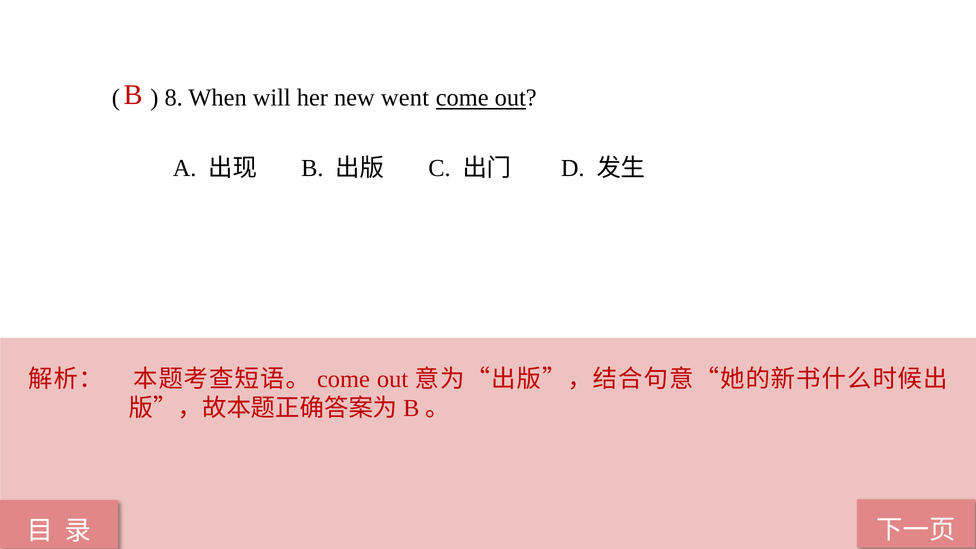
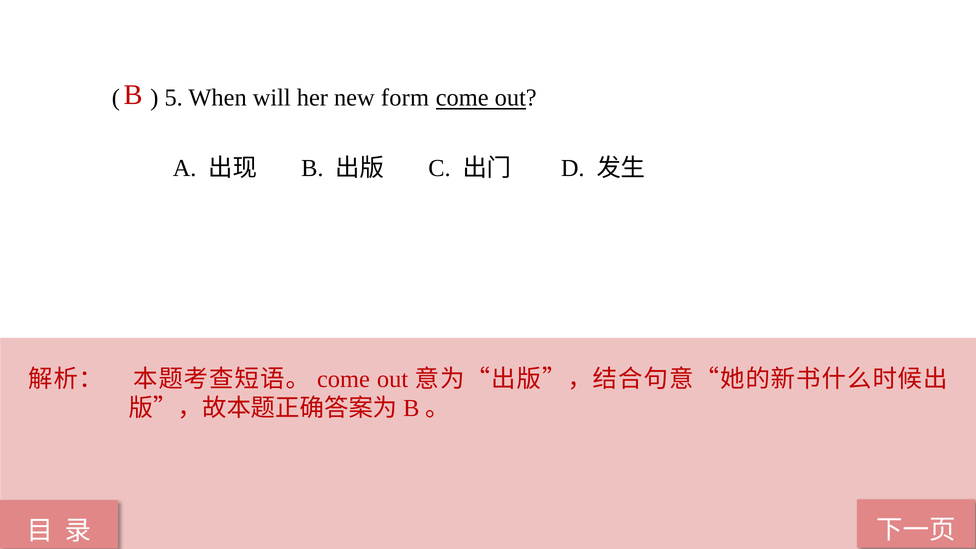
8: 8 -> 5
went: went -> form
